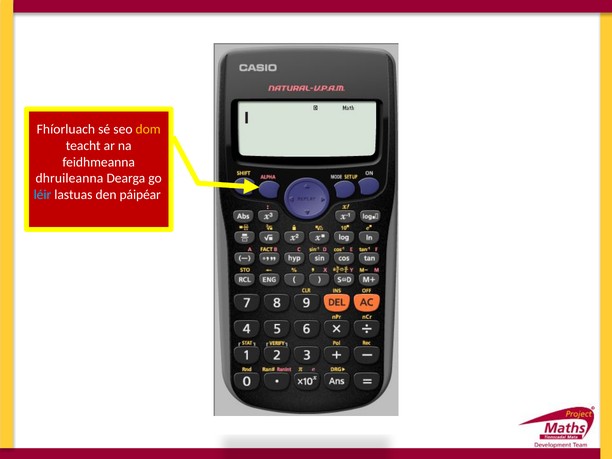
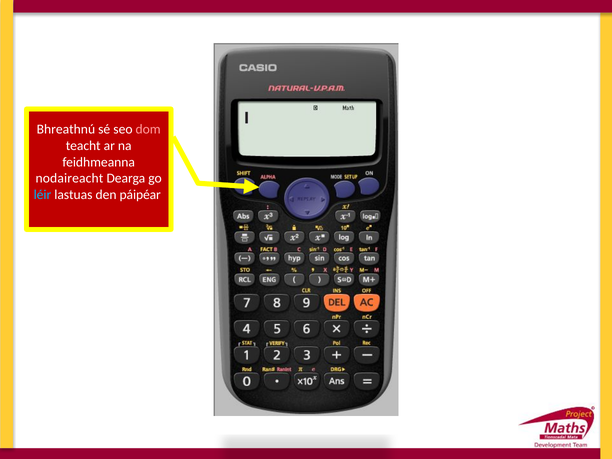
Fhíorluach: Fhíorluach -> Bhreathnú
dom colour: yellow -> pink
dhruileanna: dhruileanna -> nodaireacht
